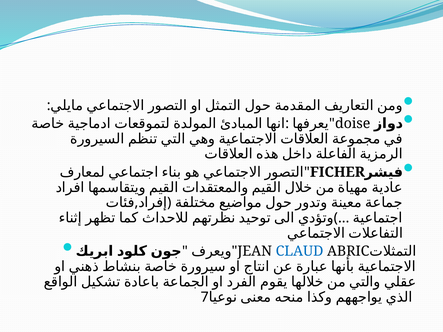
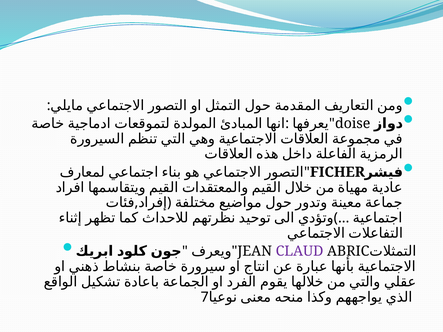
CLAUD colour: blue -> purple
